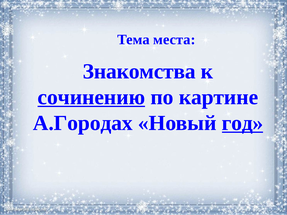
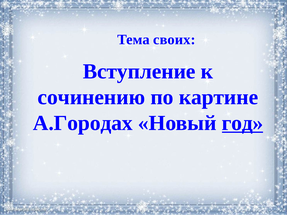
места: места -> своих
Знакомства: Знакомства -> Вступление
сочинению underline: present -> none
